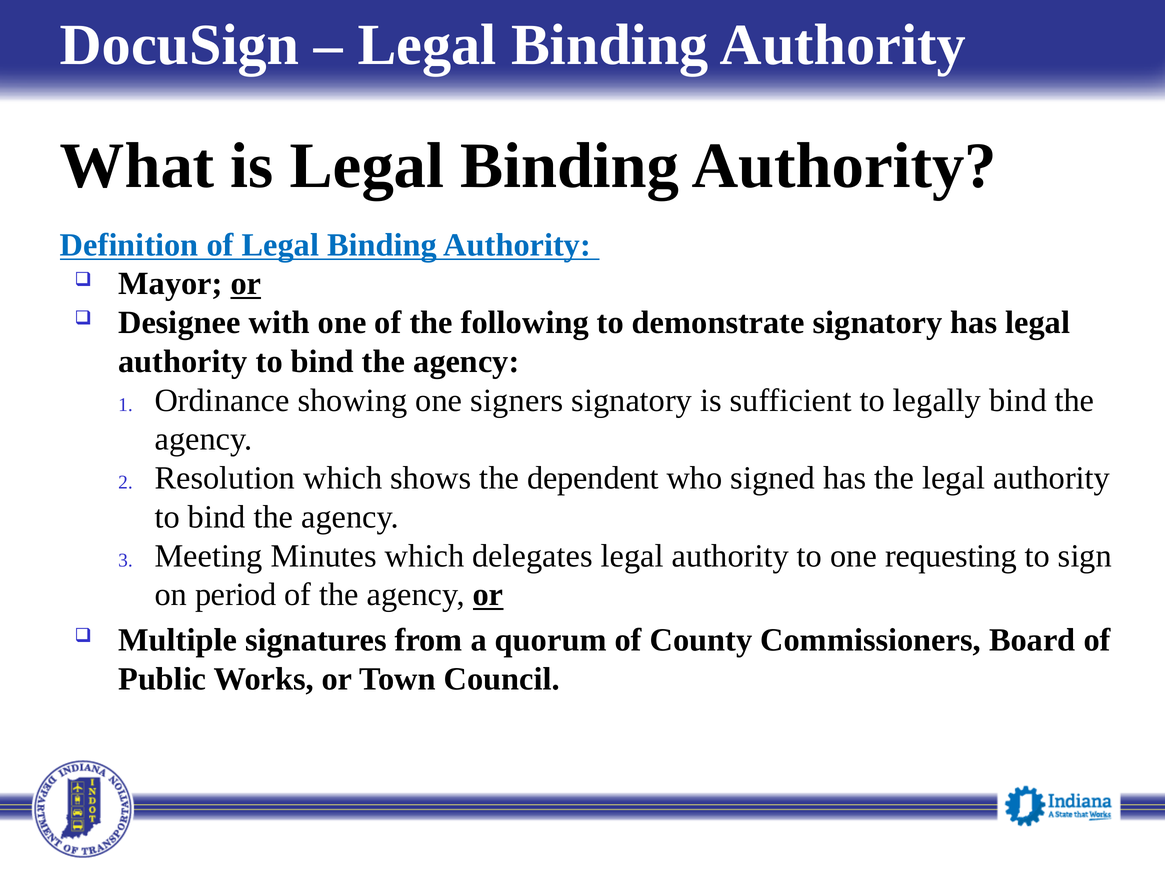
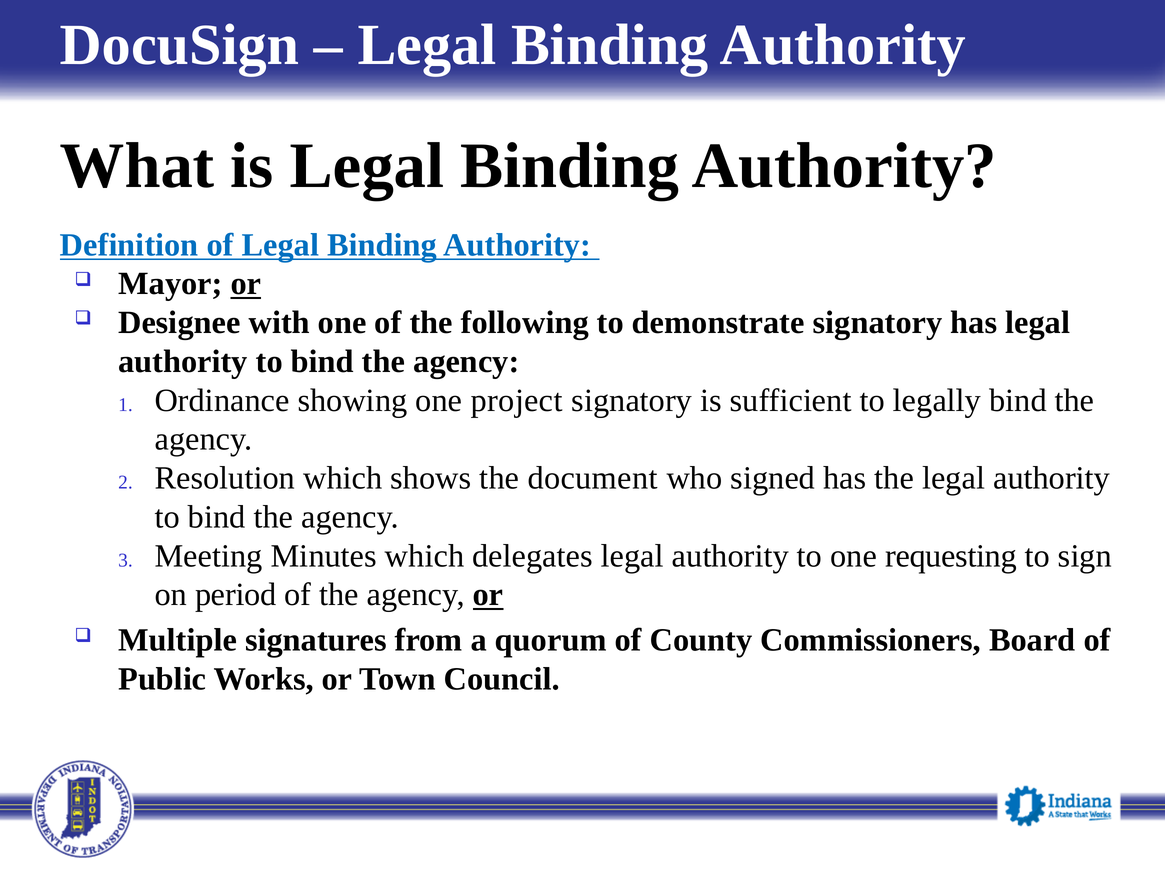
signers: signers -> project
dependent: dependent -> document
